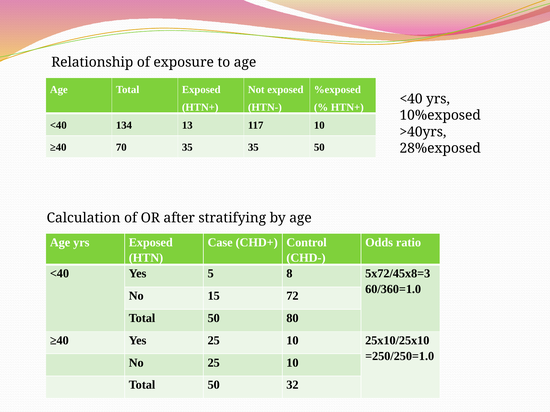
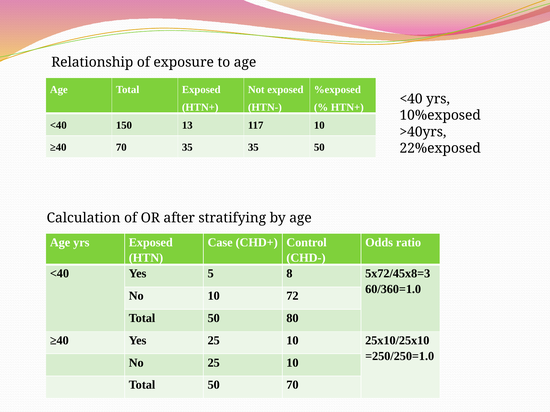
134: 134 -> 150
28%exposed: 28%exposed -> 22%exposed
No 15: 15 -> 10
50 32: 32 -> 70
